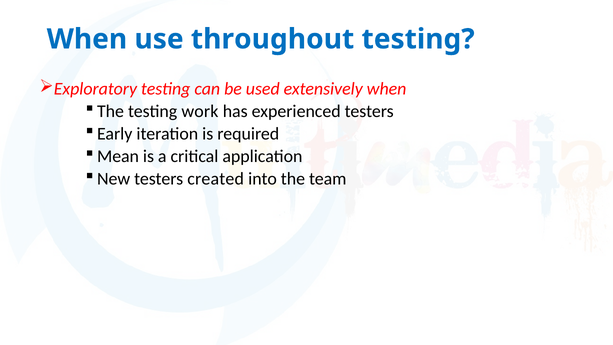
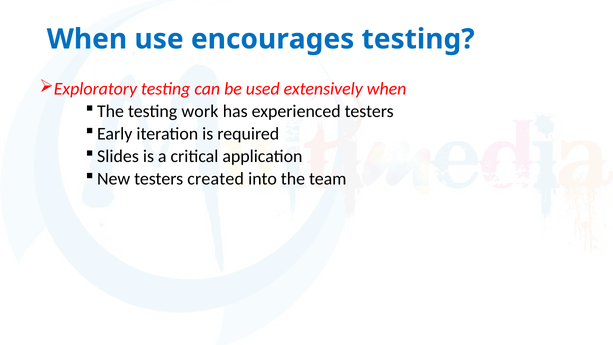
throughout: throughout -> encourages
Mean: Mean -> Slides
